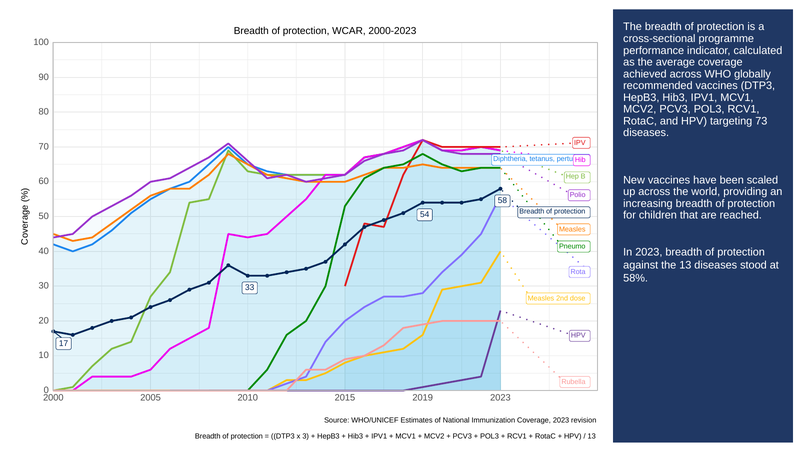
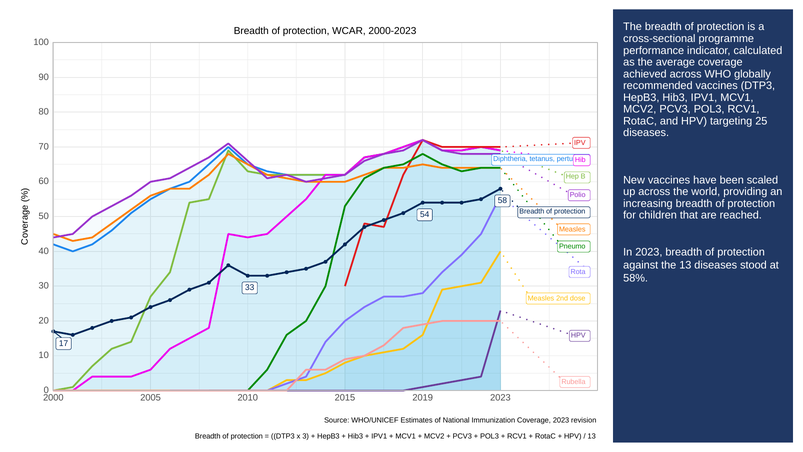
73: 73 -> 25
